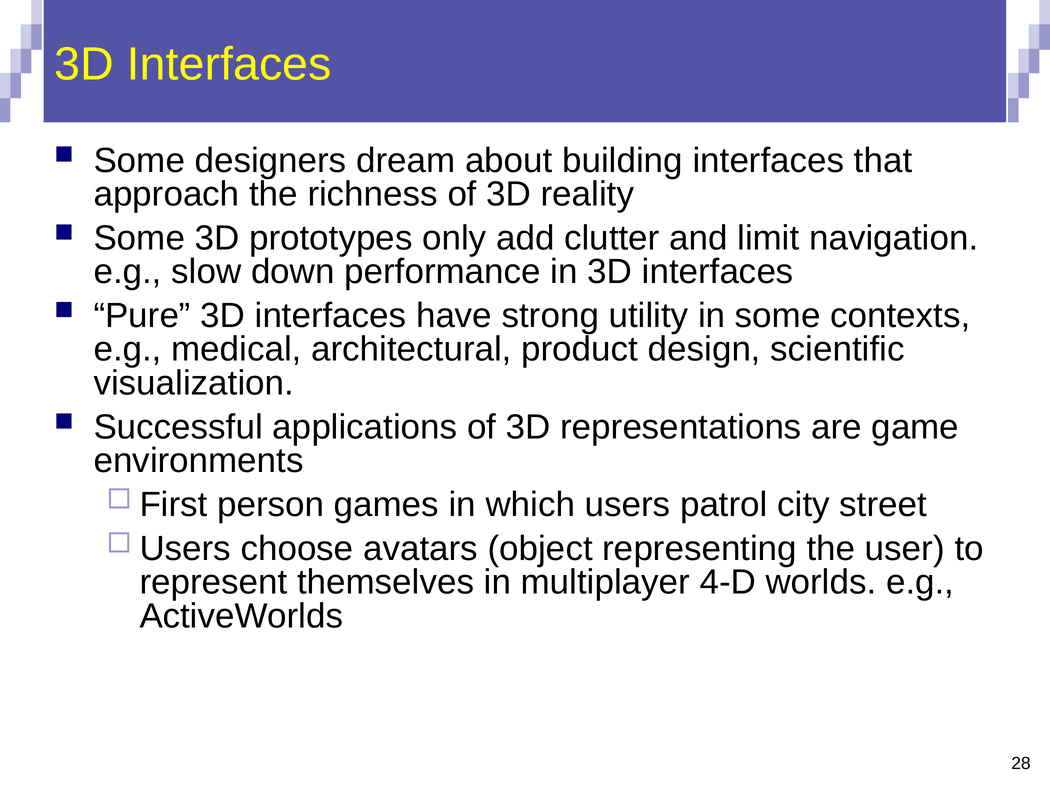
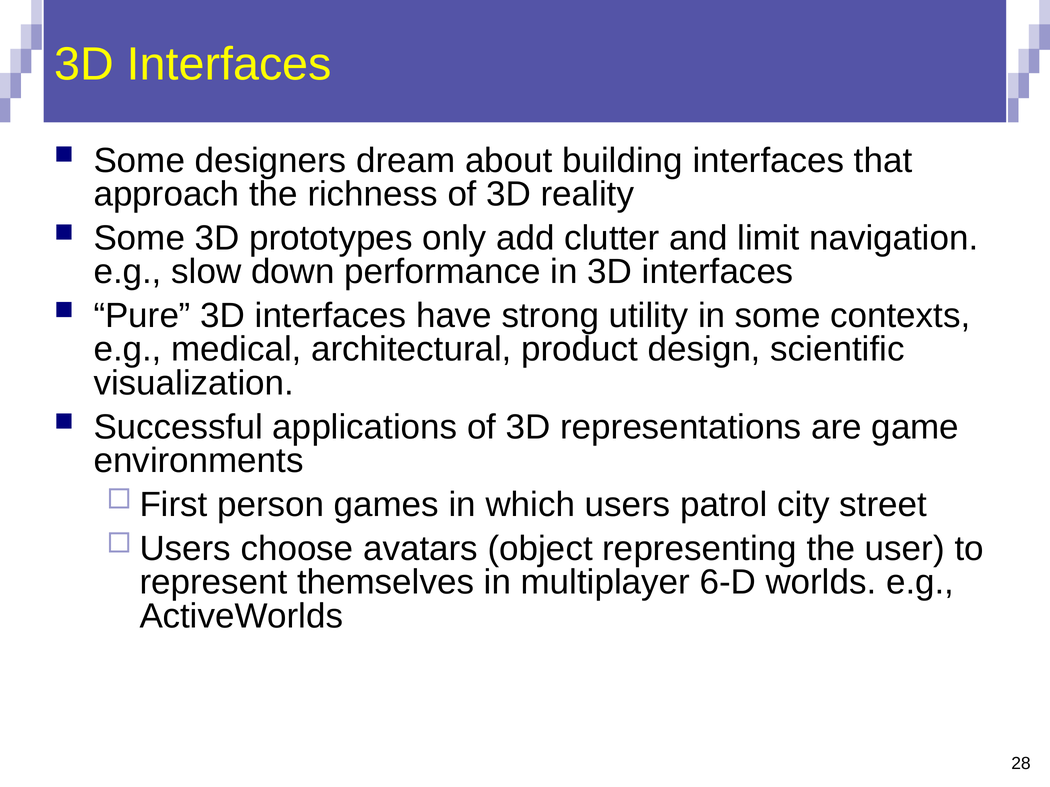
4-D: 4-D -> 6-D
